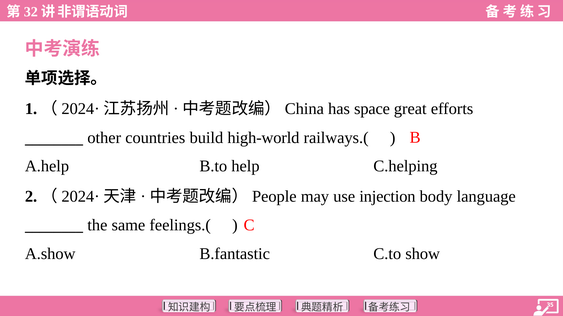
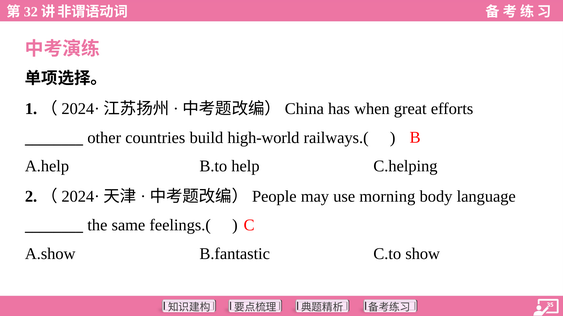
space: space -> when
injection: injection -> morning
